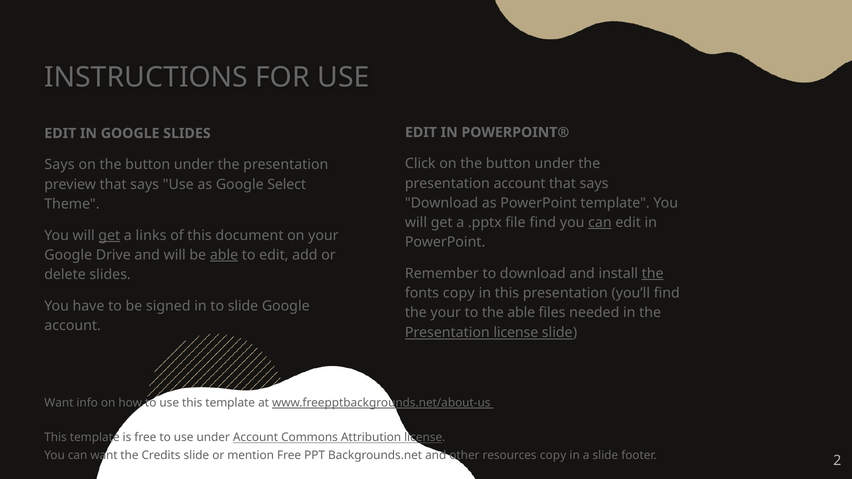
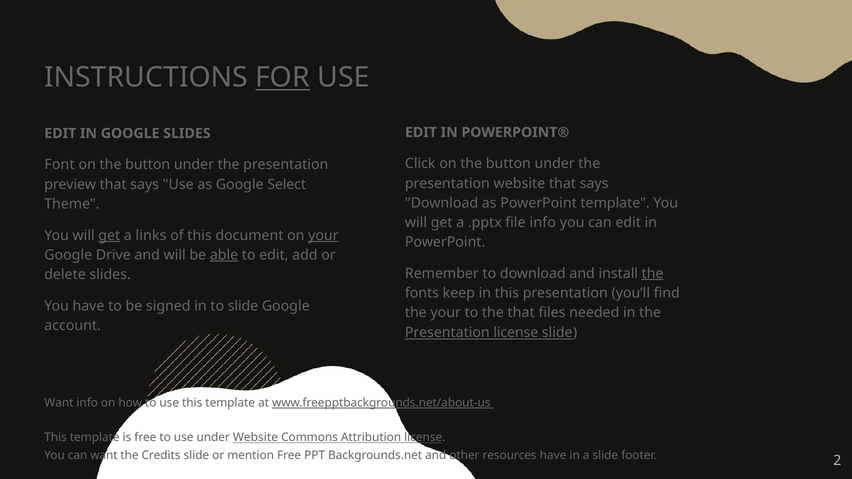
FOR underline: none -> present
Says at (60, 165): Says -> Font
presentation account: account -> website
file find: find -> info
can at (600, 223) underline: present -> none
your at (323, 235) underline: none -> present
fonts copy: copy -> keep
the able: able -> that
under Account: Account -> Website
resources copy: copy -> have
